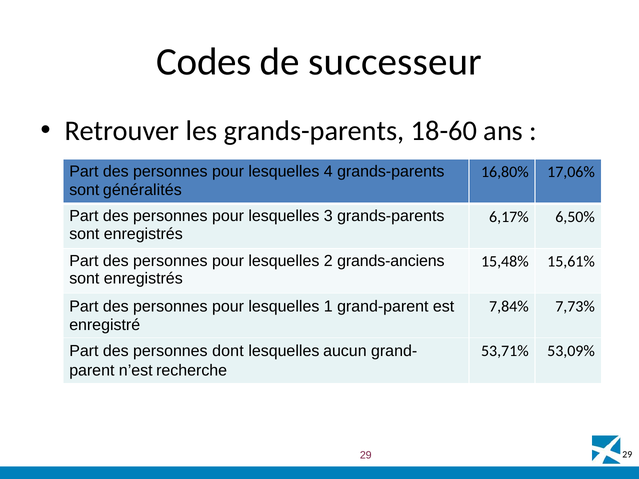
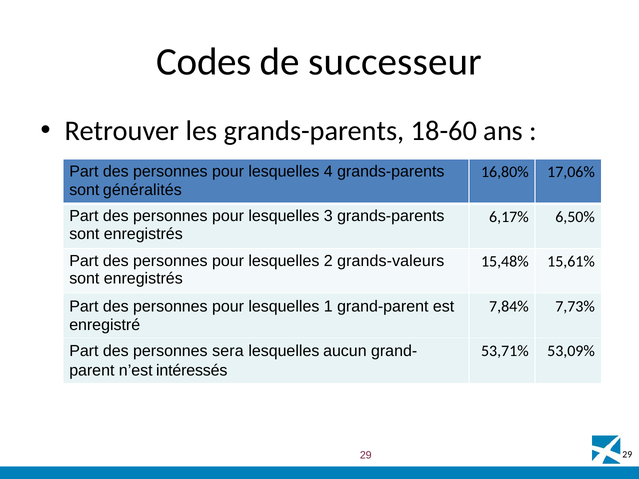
grands-anciens: grands-anciens -> grands-valeurs
dont: dont -> sera
recherche: recherche -> intéressés
